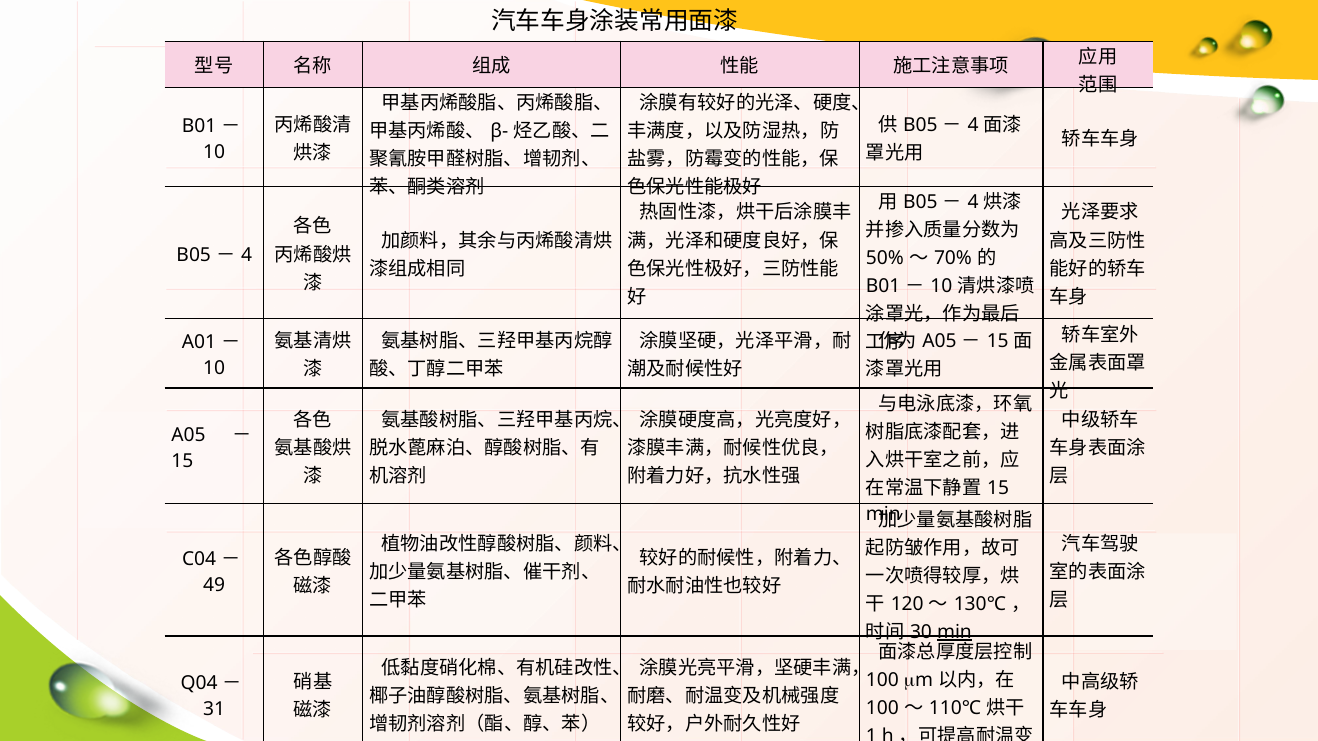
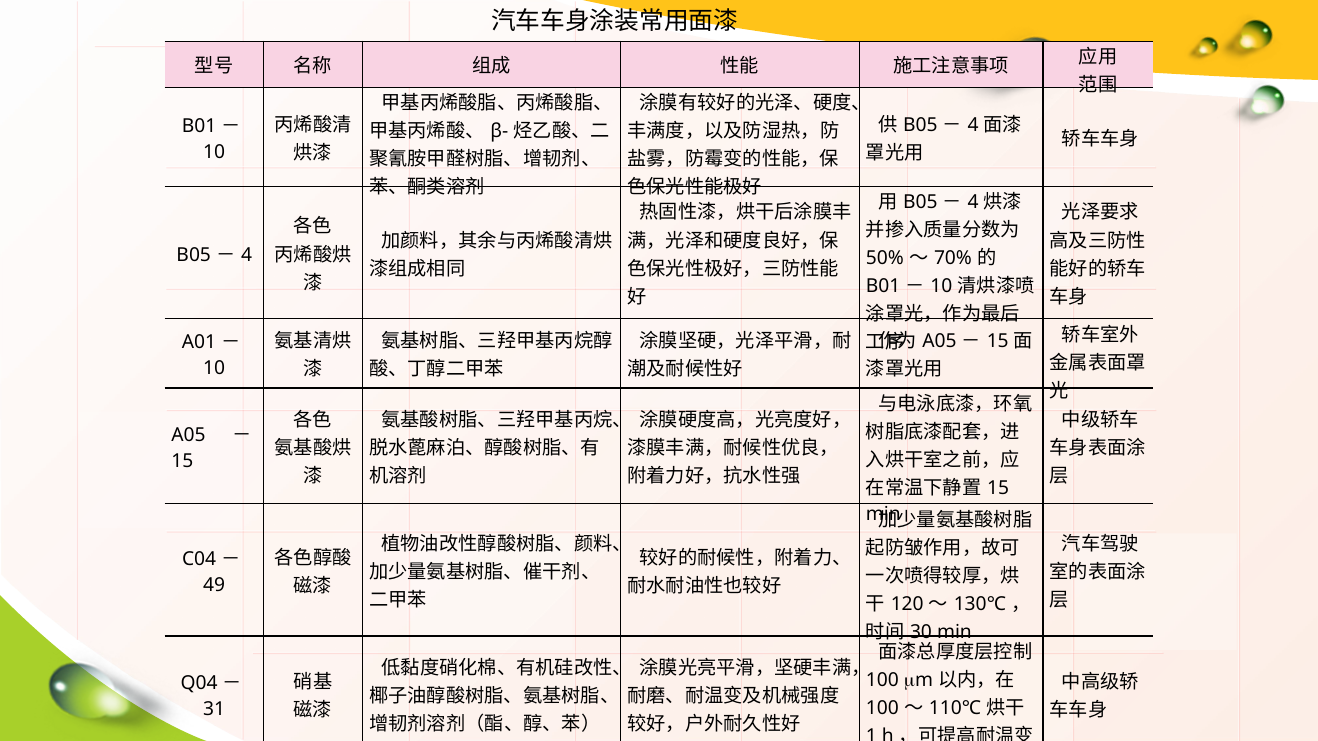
min at (954, 632) underline: present -> none
